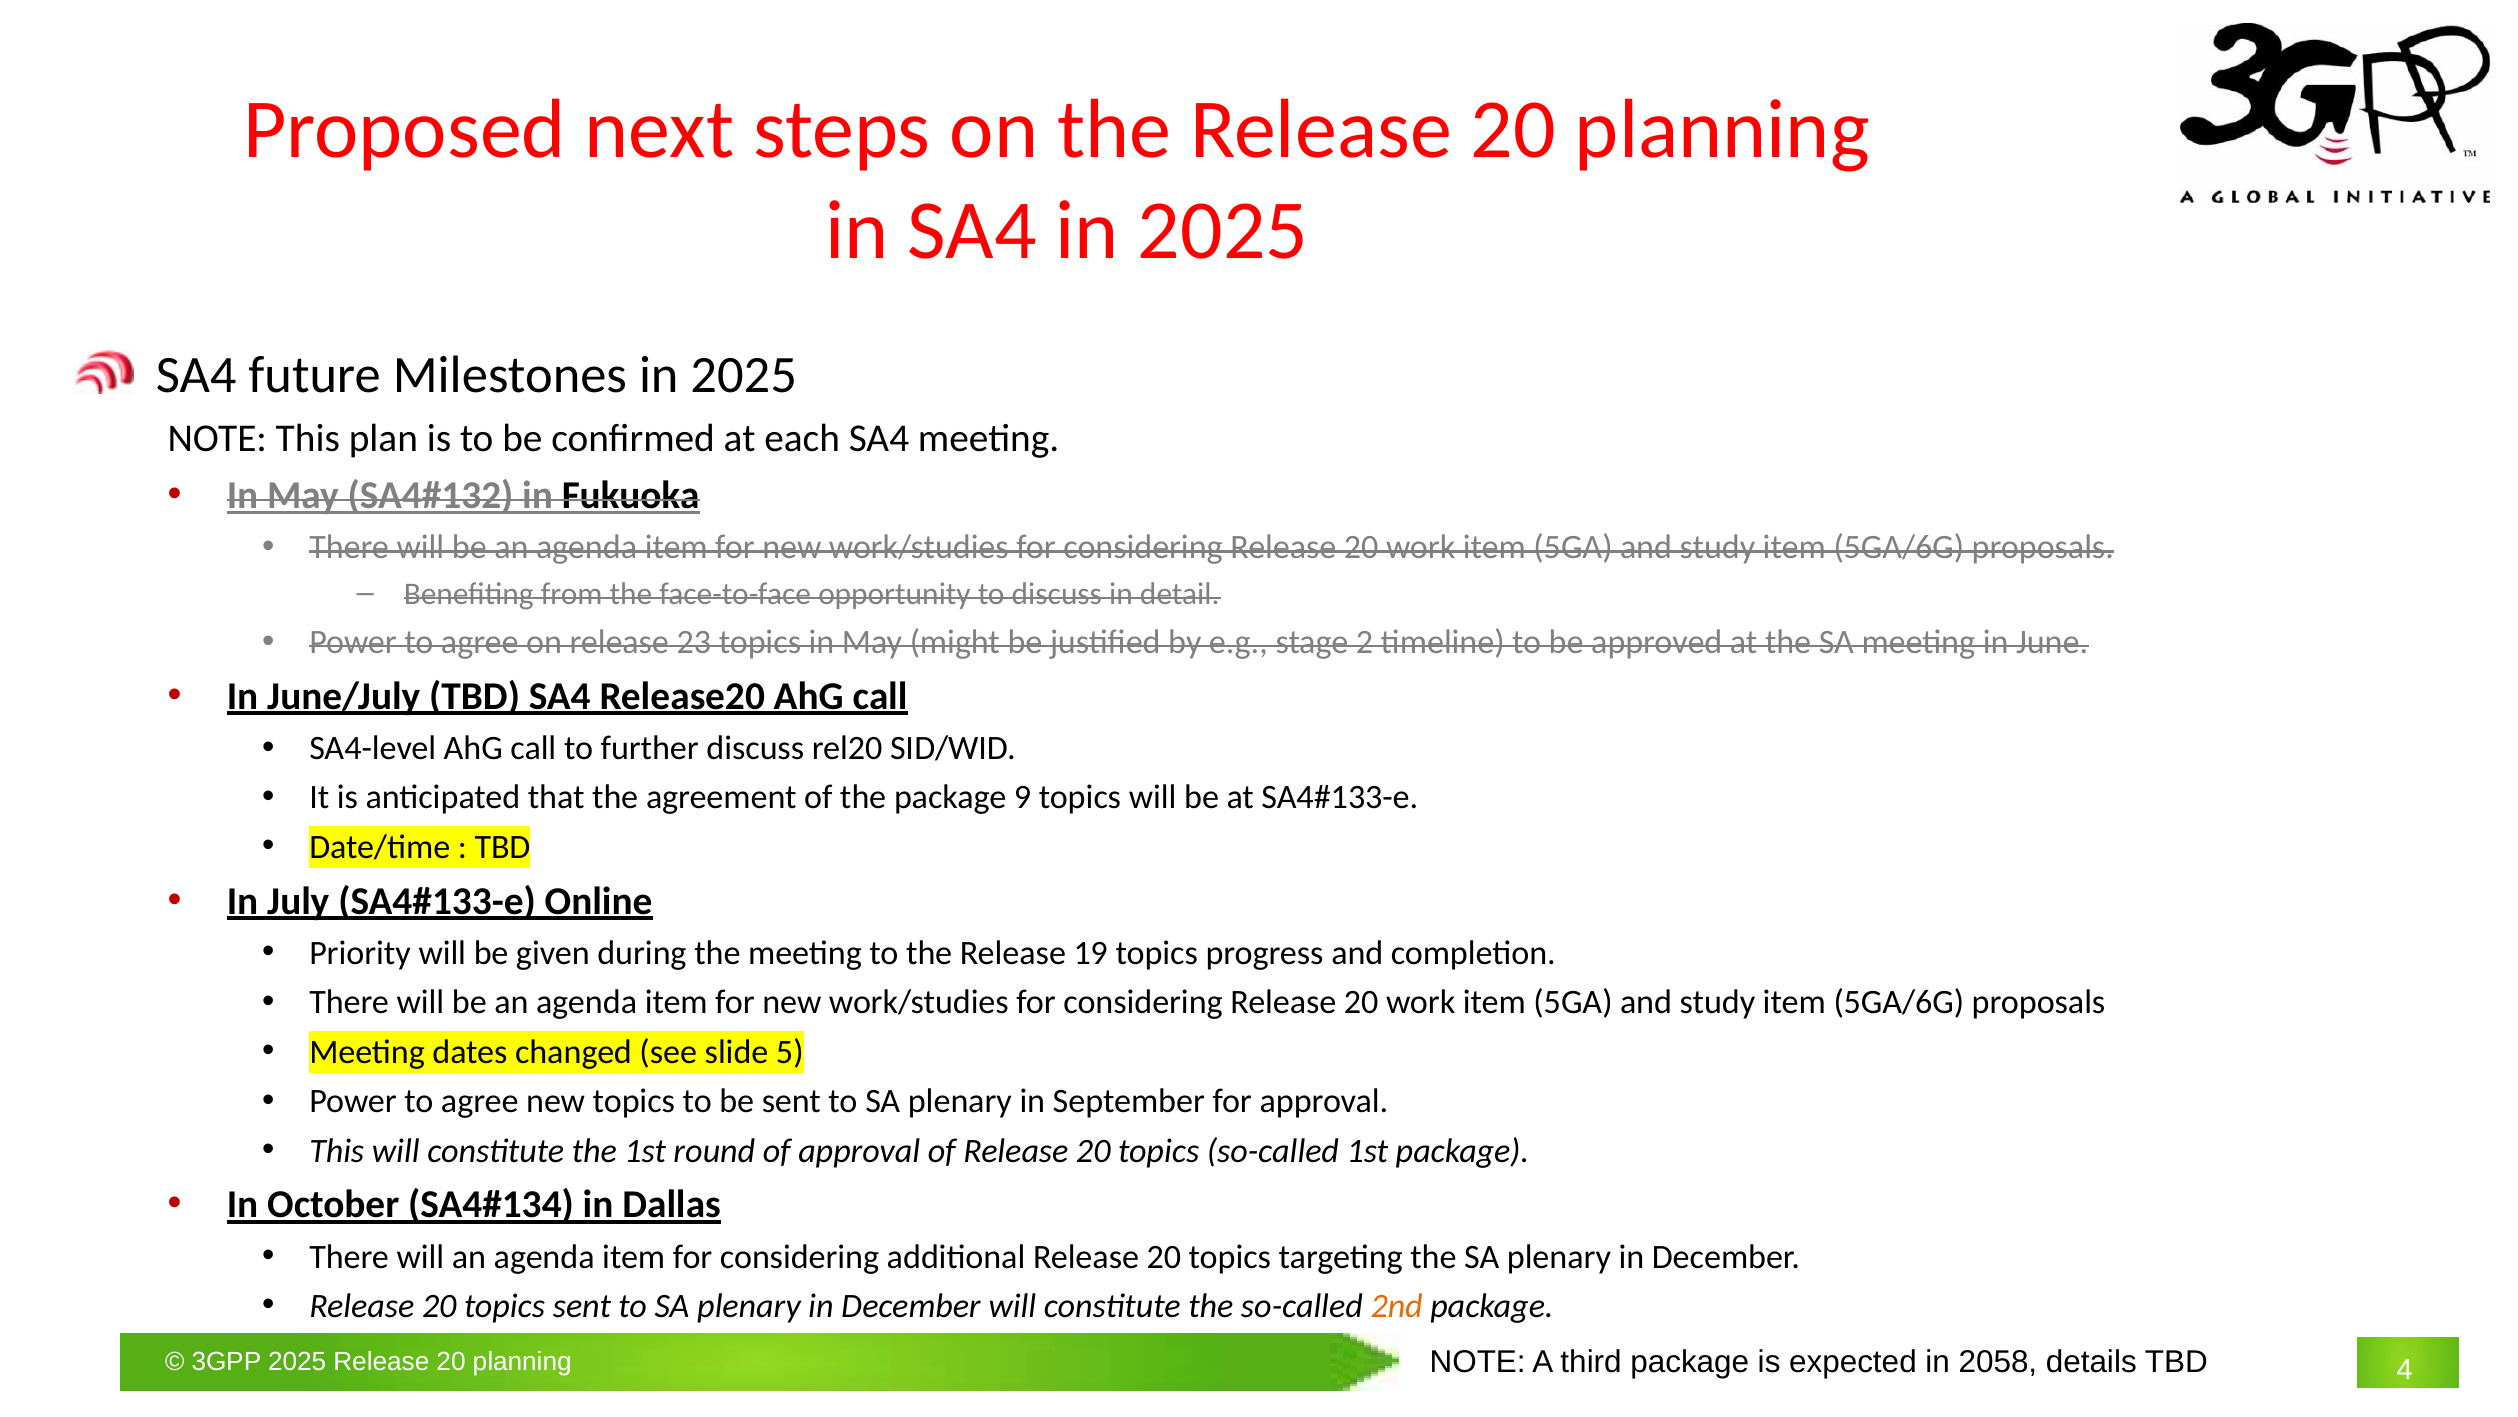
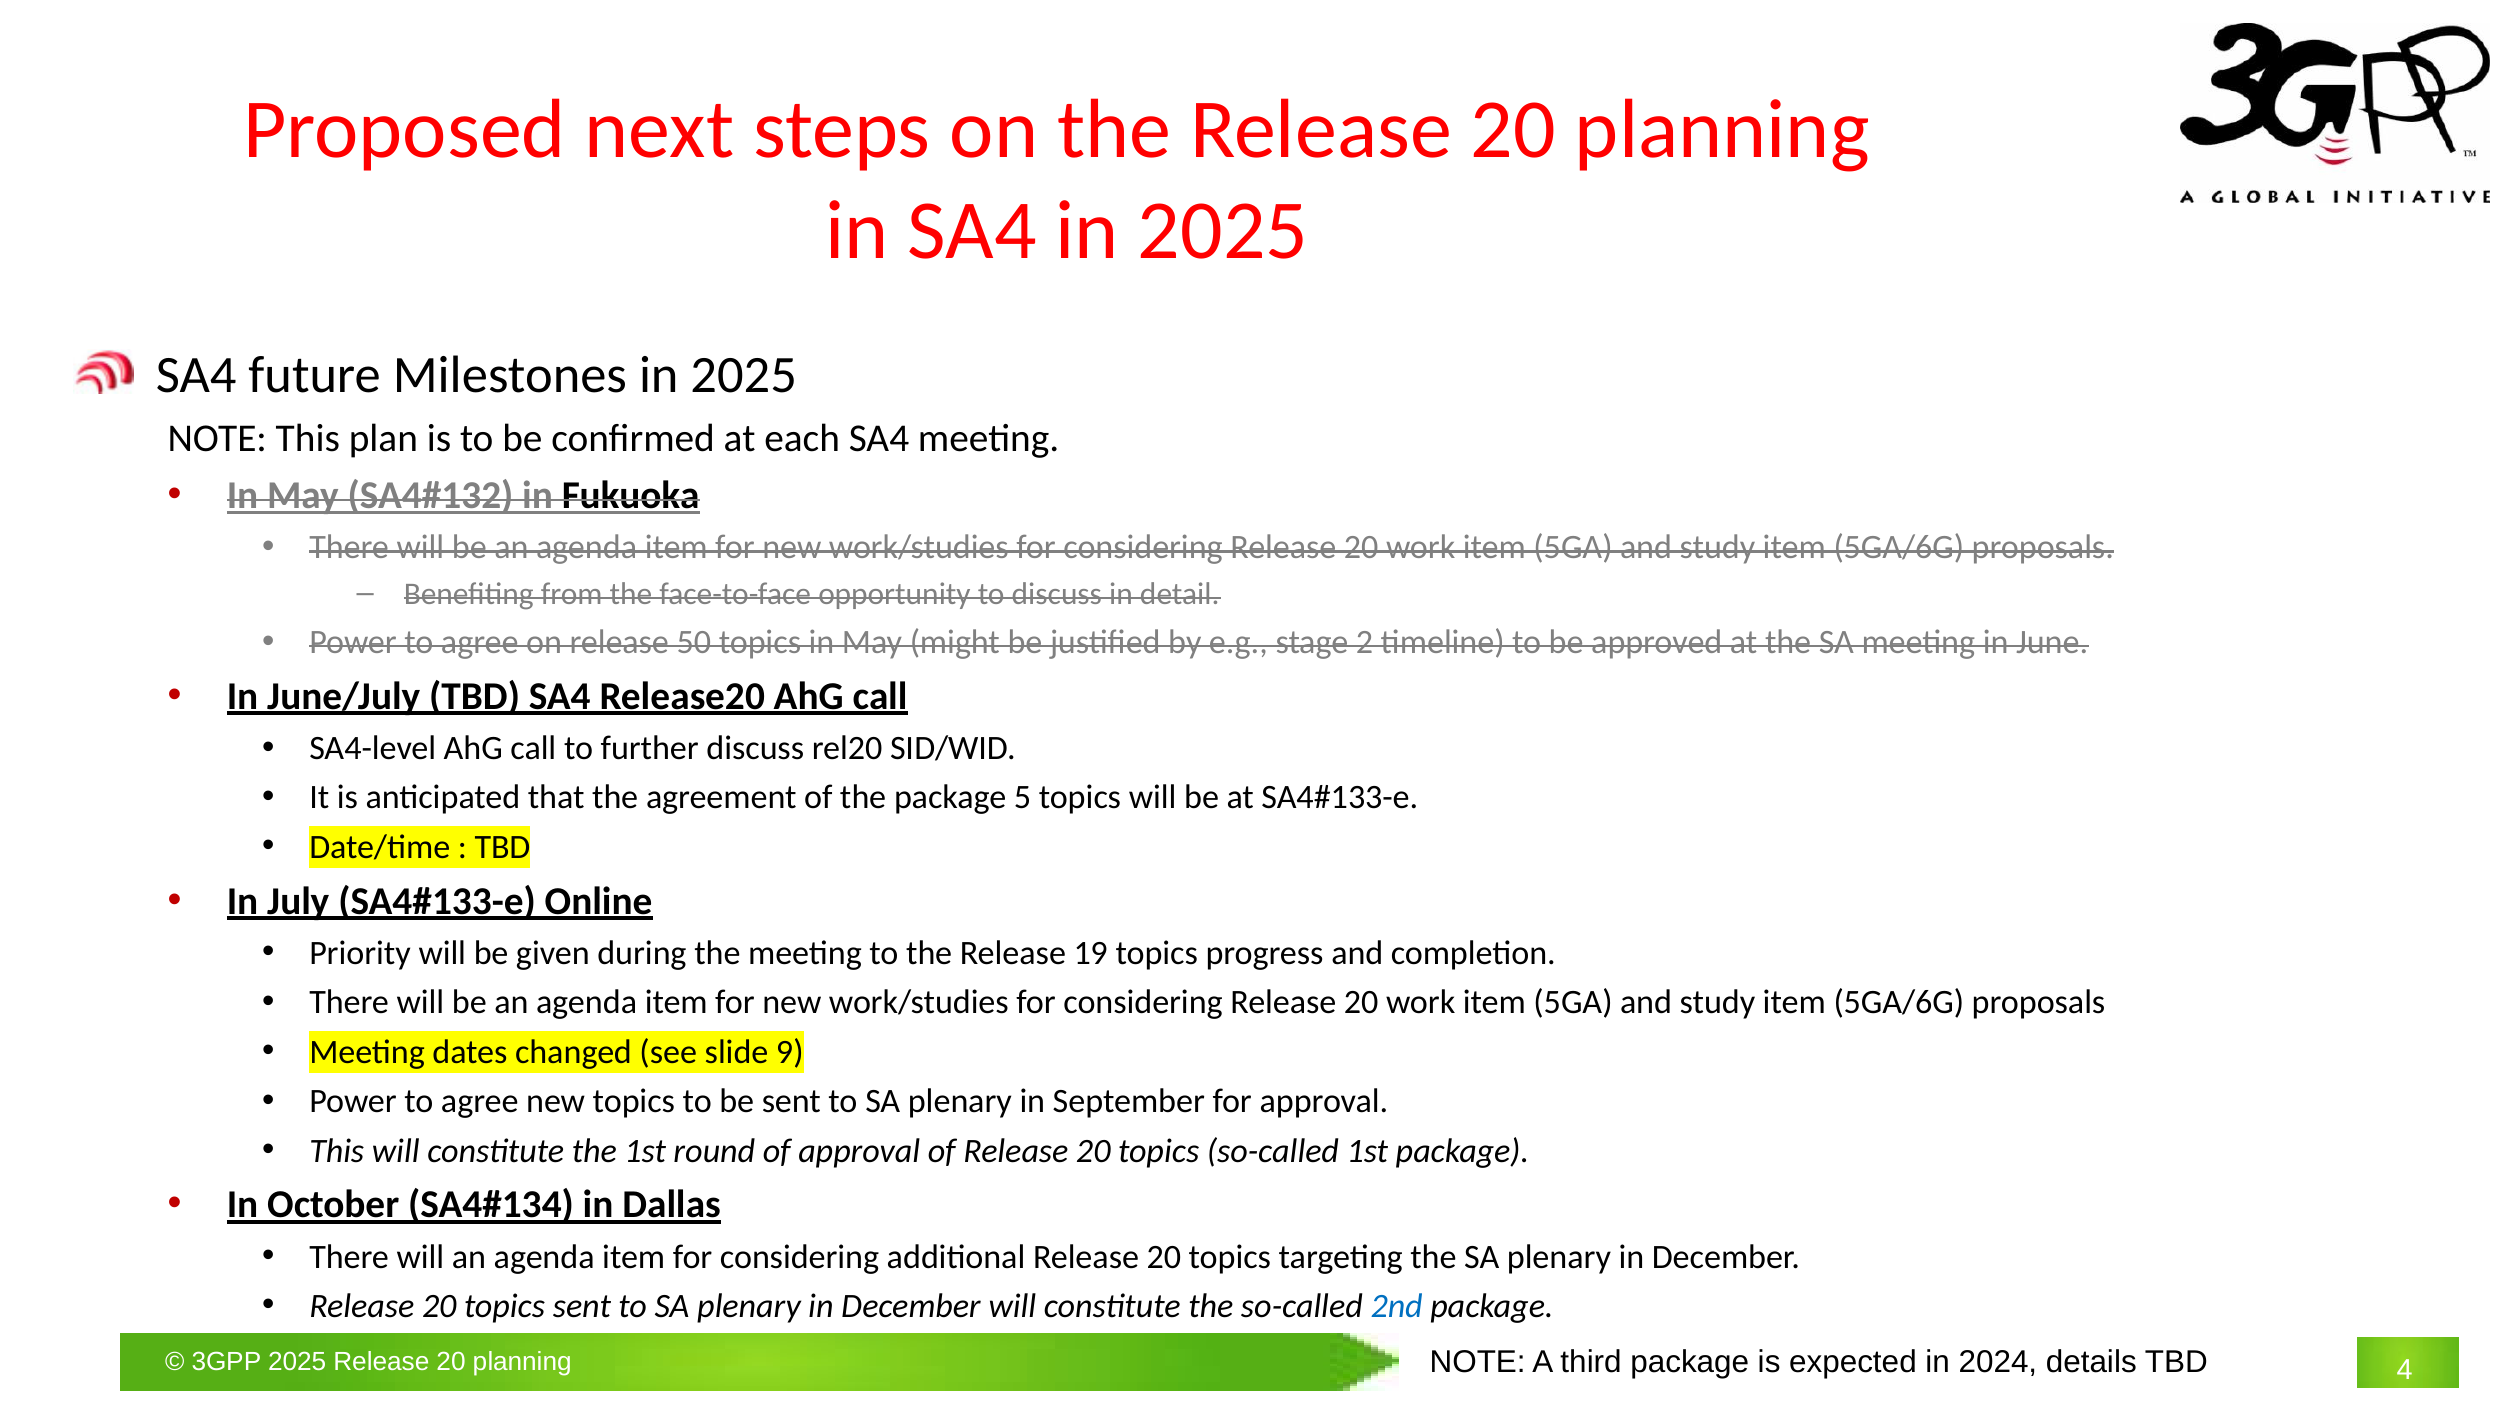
23: 23 -> 50
9: 9 -> 5
5: 5 -> 9
2nd colour: orange -> blue
2058: 2058 -> 2024
